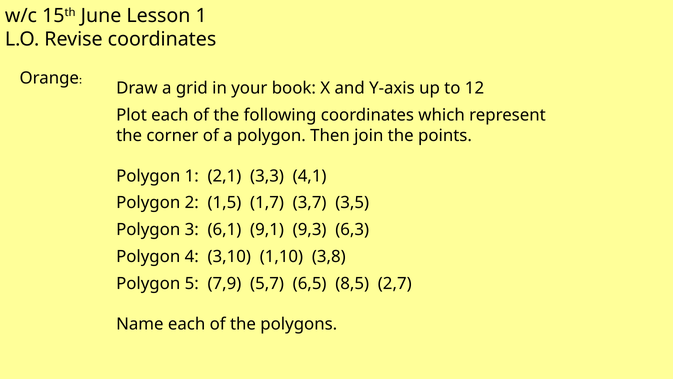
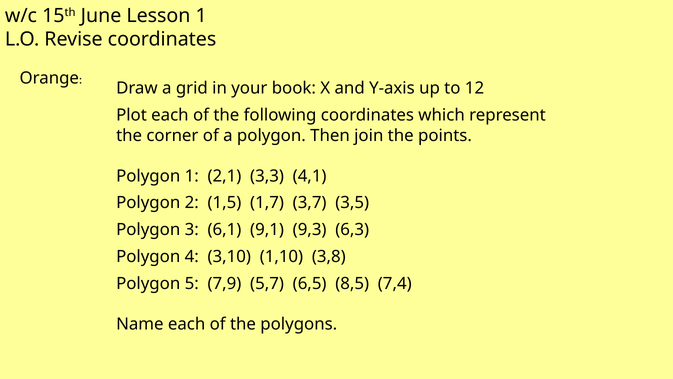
2,7: 2,7 -> 7,4
